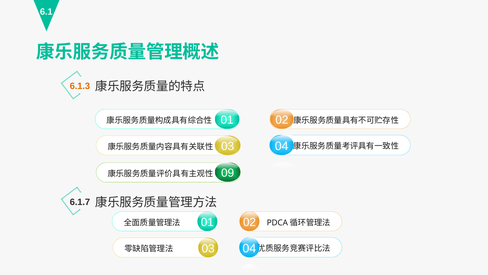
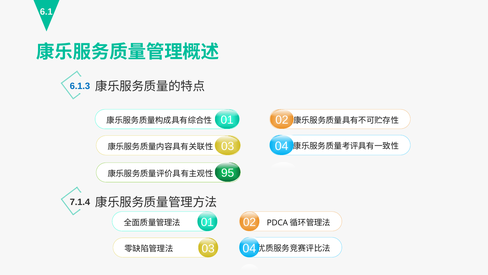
6.1.3 colour: orange -> blue
09: 09 -> 95
6.1.7: 6.1.7 -> 7.1.4
